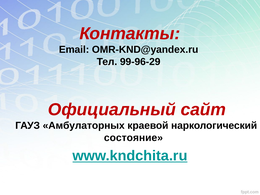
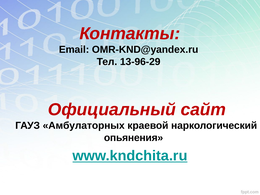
99-96-29: 99-96-29 -> 13-96-29
состояние: состояние -> опьянения
